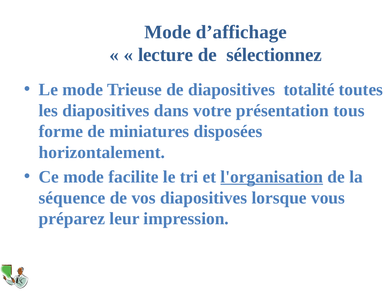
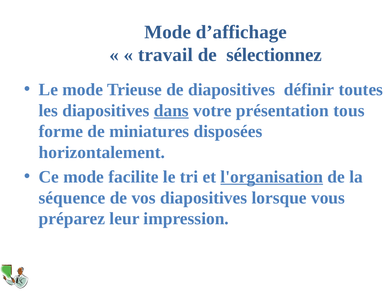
lecture: lecture -> travail
totalité: totalité -> définir
dans underline: none -> present
